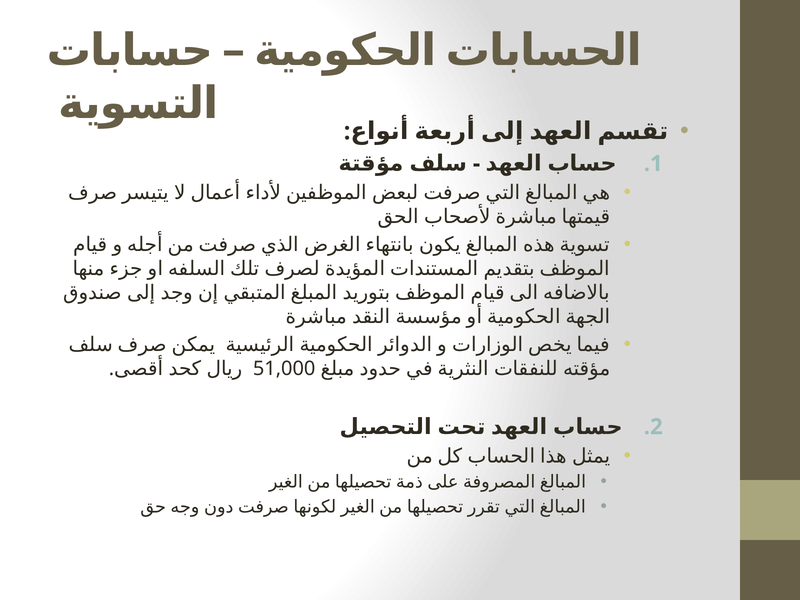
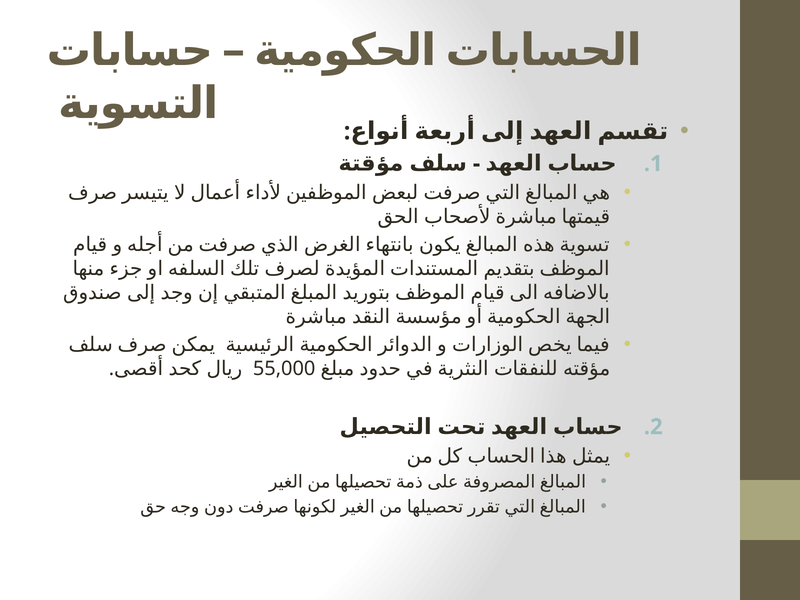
51,000: 51,000 -> 55,000
